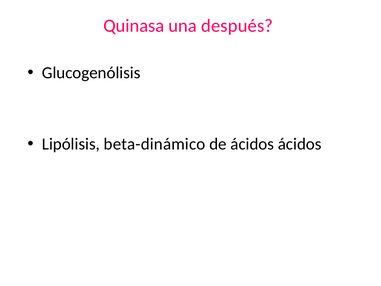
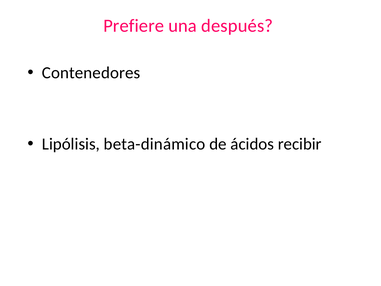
Quinasa: Quinasa -> Prefiere
Glucogenólisis: Glucogenólisis -> Contenedores
ácidos ácidos: ácidos -> recibir
